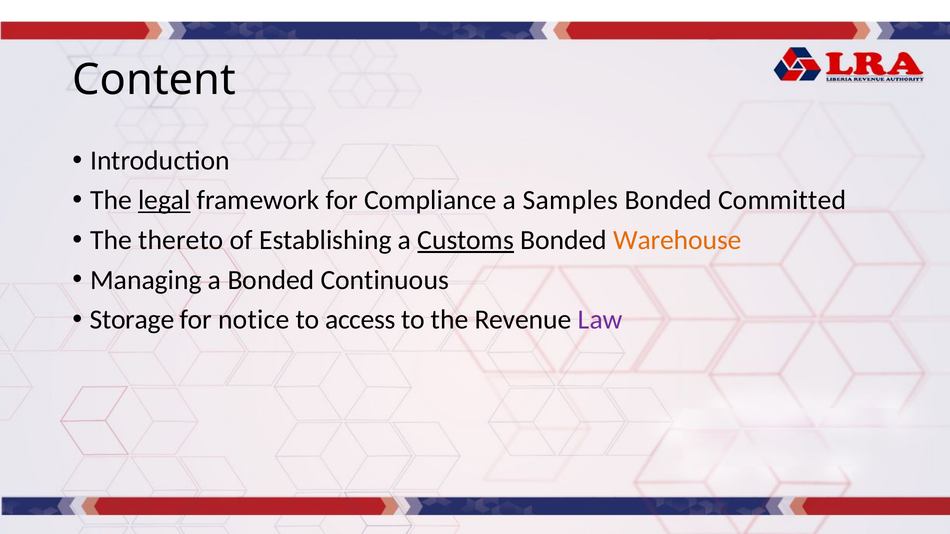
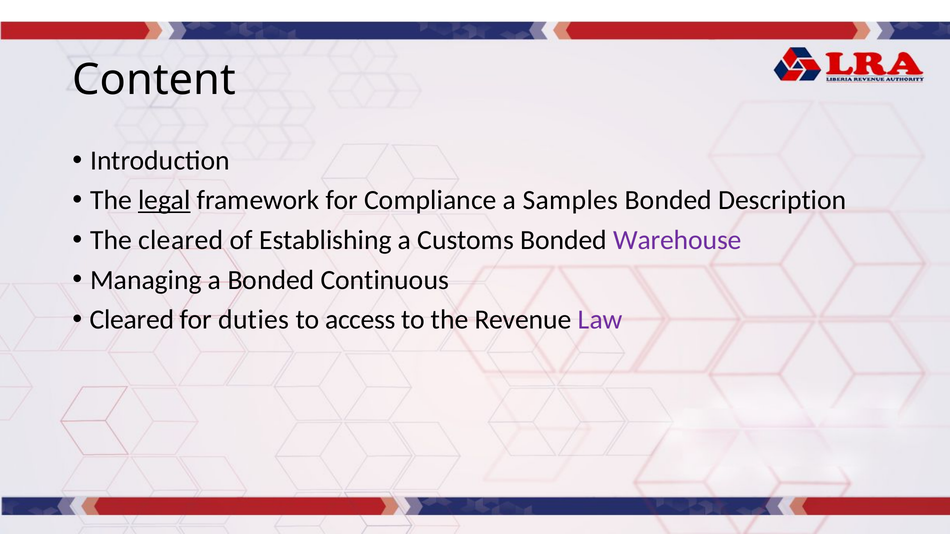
Committed: Committed -> Description
The thereto: thereto -> cleared
Customs underline: present -> none
Warehouse colour: orange -> purple
Storage at (132, 320): Storage -> Cleared
notice: notice -> duties
